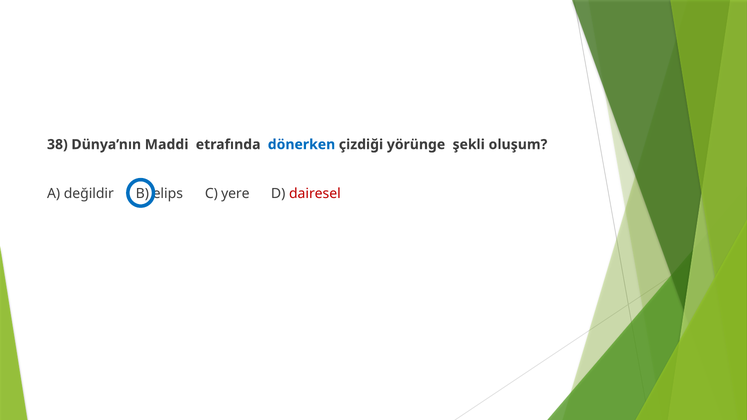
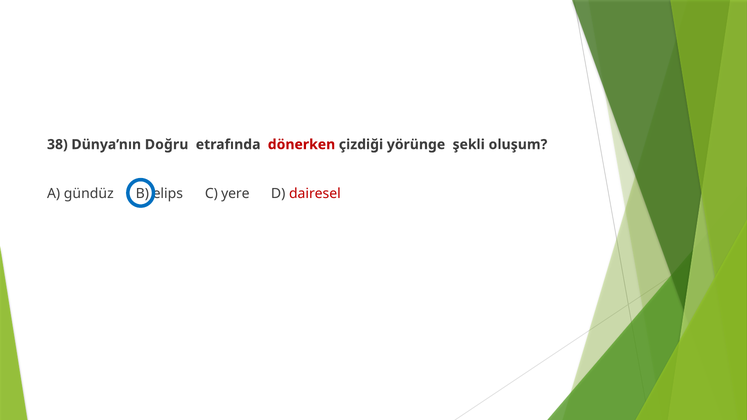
Maddi: Maddi -> Doğru
dönerken colour: blue -> red
değildir: değildir -> gündüz
